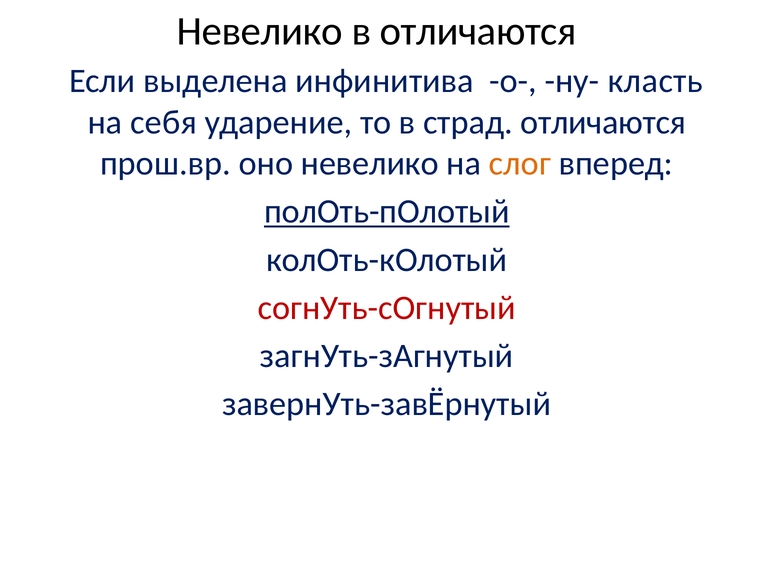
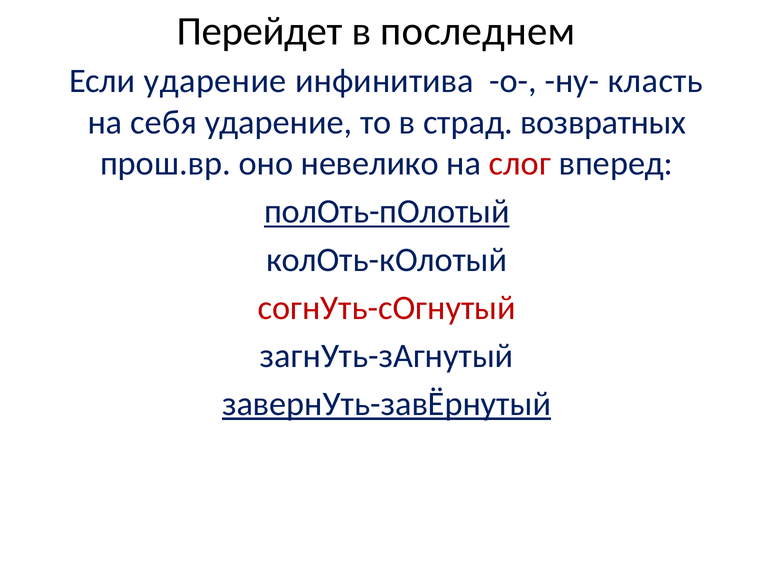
Невелико at (260, 31): Невелико -> Перейдет
в отличаются: отличаются -> последнем
Если выделена: выделена -> ударение
страд отличаются: отличаются -> возвратных
слог colour: orange -> red
завернУть-завЁрнутый underline: none -> present
